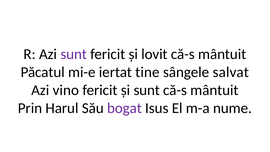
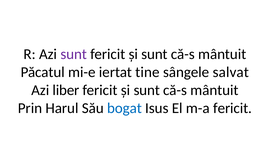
lovit at (154, 54): lovit -> sunt
vino: vino -> liber
bogat colour: purple -> blue
m-a nume: nume -> fericit
